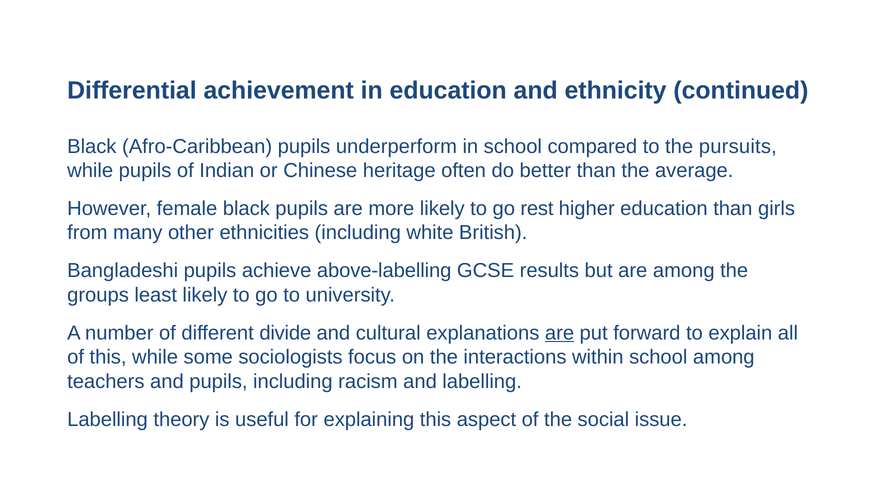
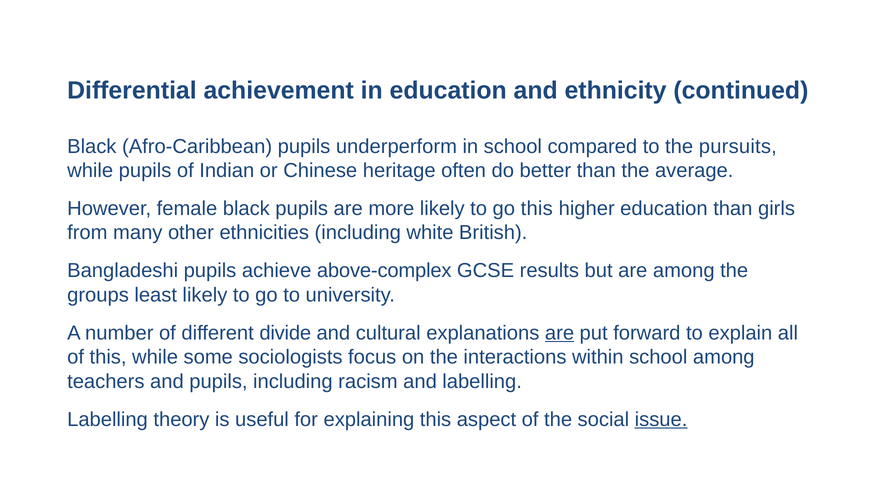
go rest: rest -> this
above-labelling: above-labelling -> above-complex
issue underline: none -> present
